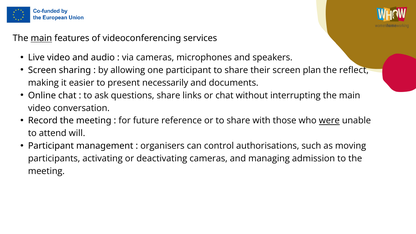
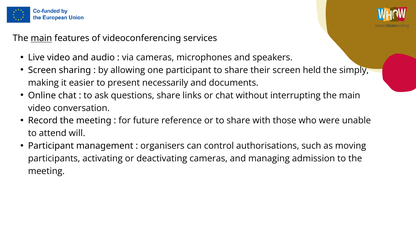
plan: plan -> held
reflect: reflect -> simply
were underline: present -> none
